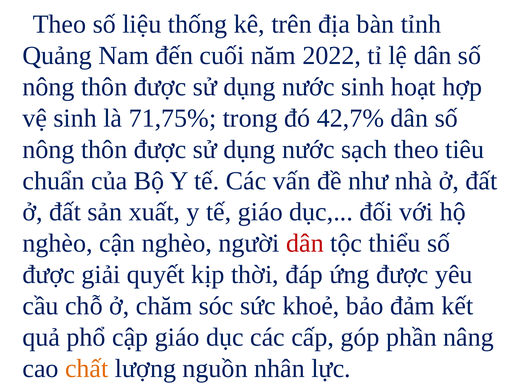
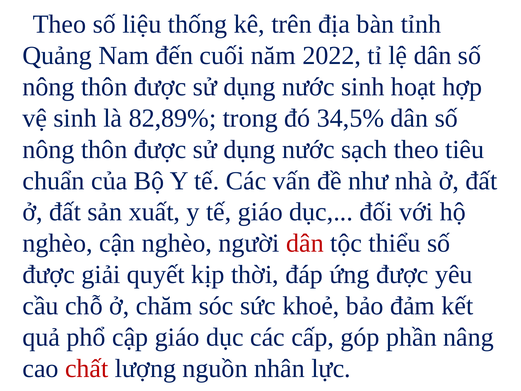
71,75%: 71,75% -> 82,89%
42,7%: 42,7% -> 34,5%
chất colour: orange -> red
